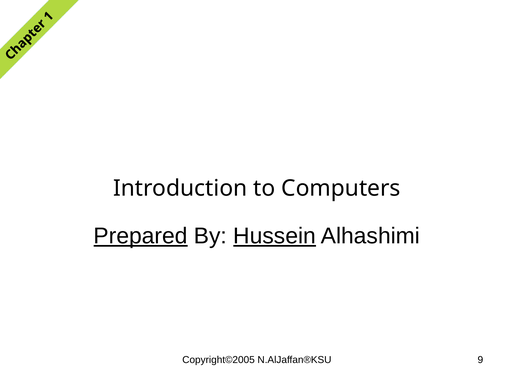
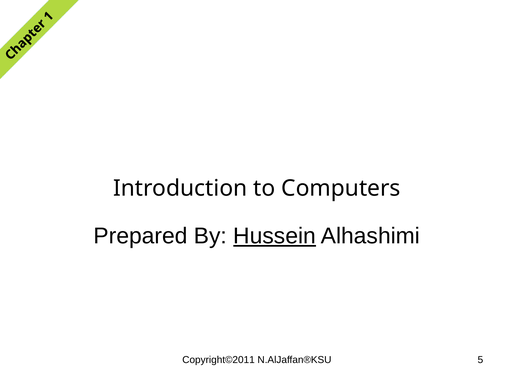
Prepared underline: present -> none
Copyright©2005: Copyright©2005 -> Copyright©2011
9: 9 -> 5
